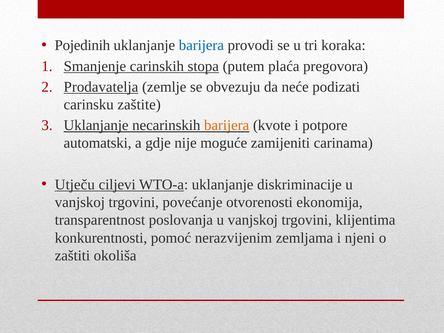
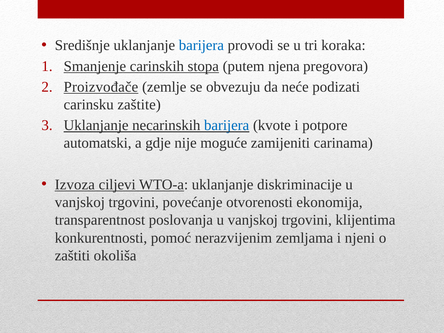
Pojedinih: Pojedinih -> Središnje
plaća: plaća -> njena
Prodavatelja: Prodavatelja -> Proizvođače
barijera at (227, 125) colour: orange -> blue
Utječu: Utječu -> Izvoza
